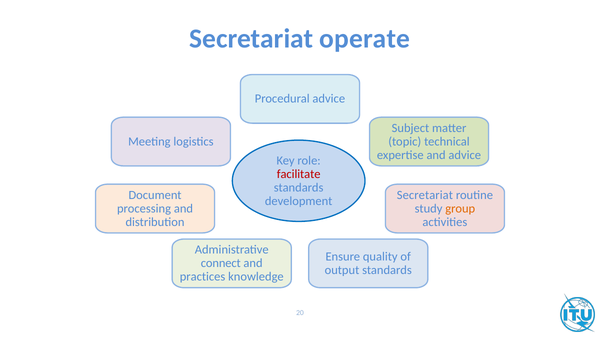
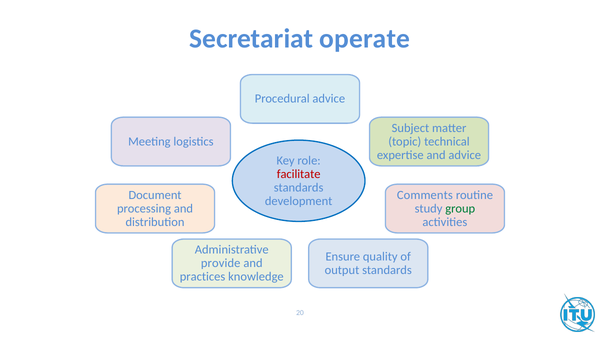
Secretariat at (425, 195): Secretariat -> Comments
group colour: orange -> green
connect: connect -> provide
